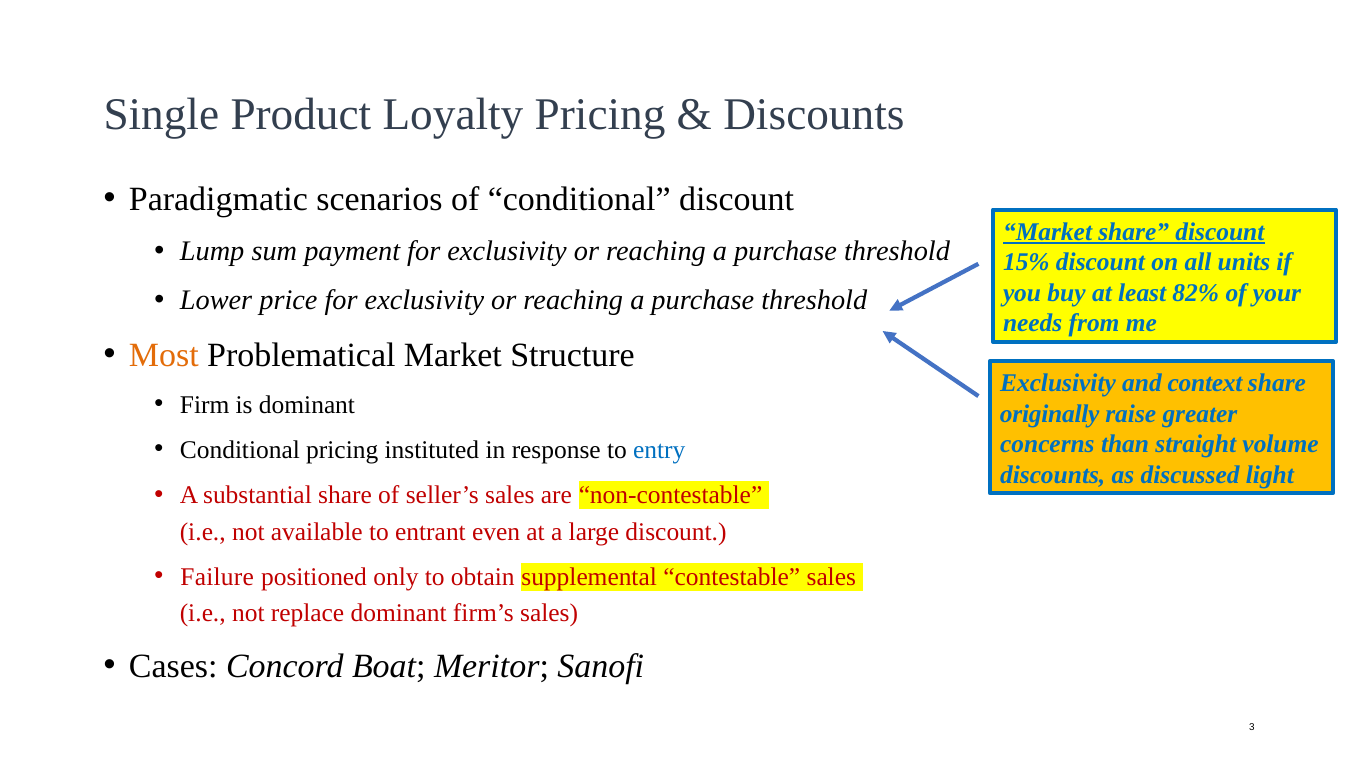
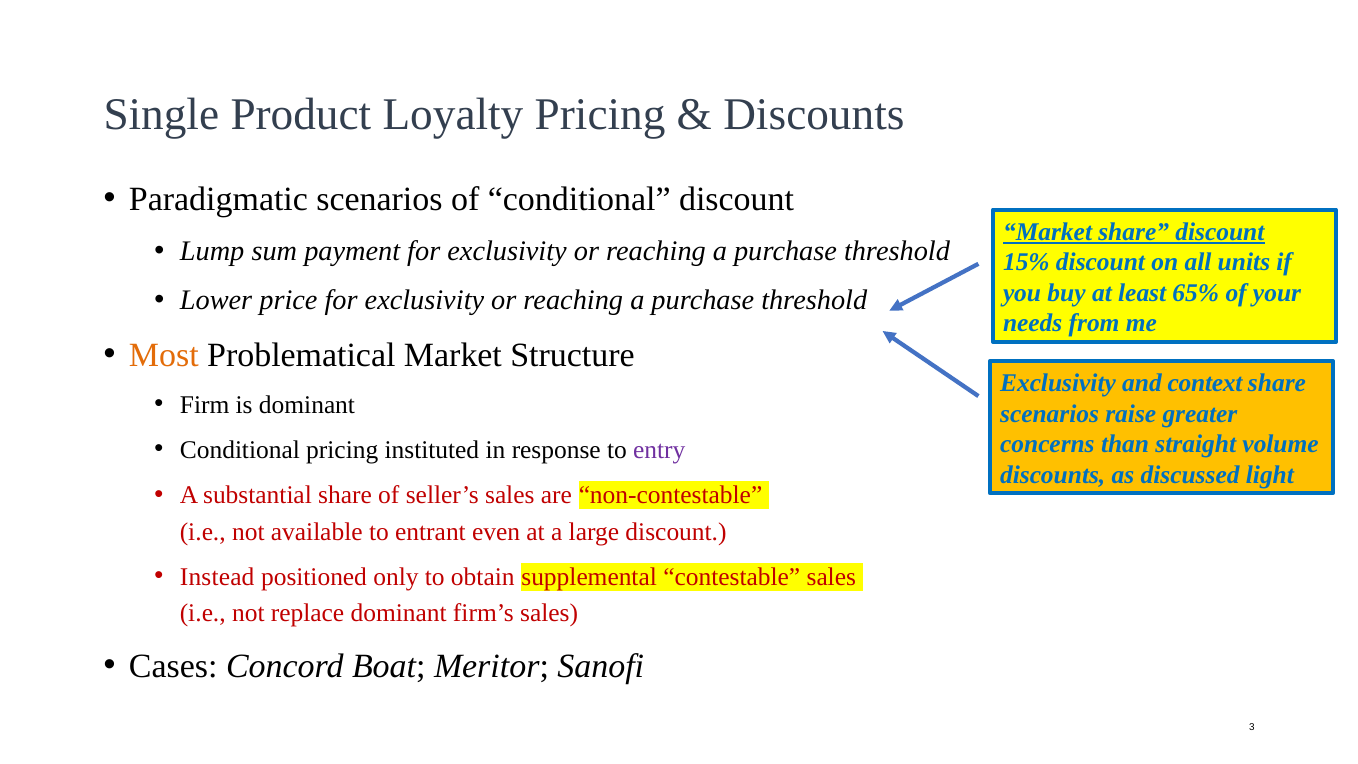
82%: 82% -> 65%
originally at (1050, 414): originally -> scenarios
entry colour: blue -> purple
Failure: Failure -> Instead
